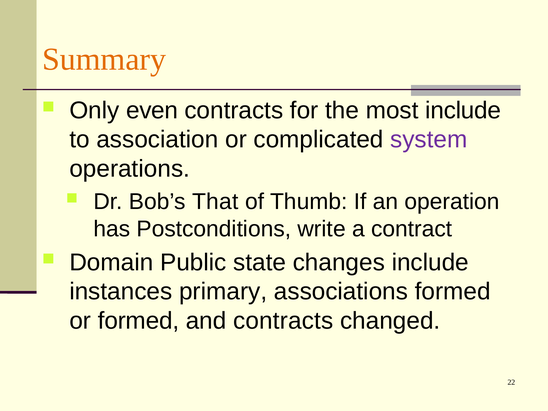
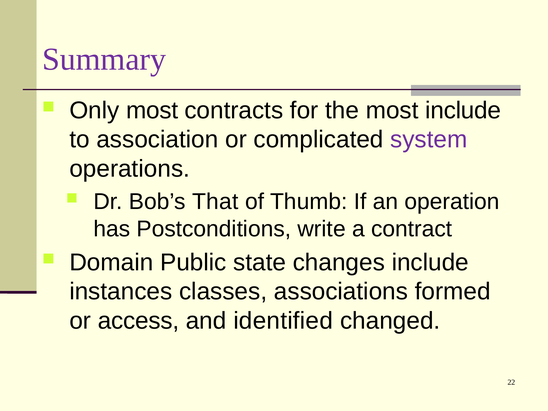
Summary colour: orange -> purple
Only even: even -> most
primary: primary -> classes
or formed: formed -> access
and contracts: contracts -> identified
